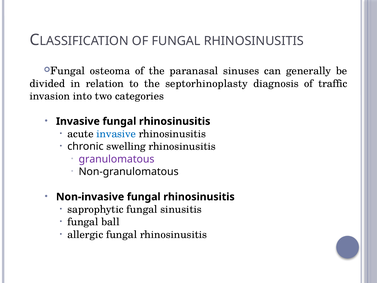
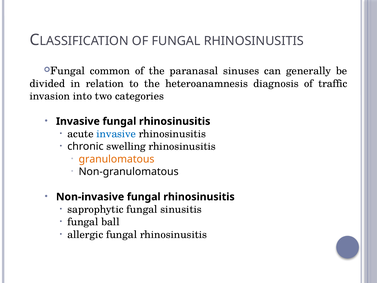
osteoma: osteoma -> common
septorhinoplasty: septorhinoplasty -> heteroanamnesis
granulomatous colour: purple -> orange
